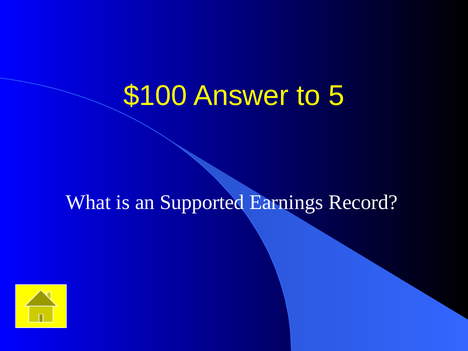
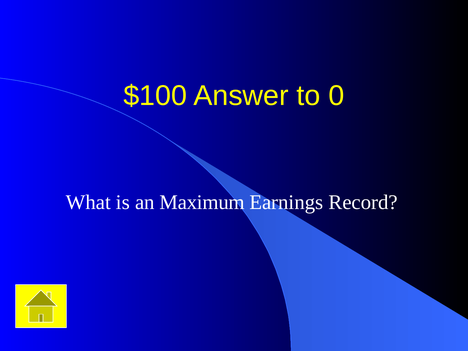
5: 5 -> 0
Supported: Supported -> Maximum
